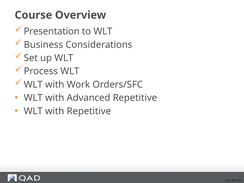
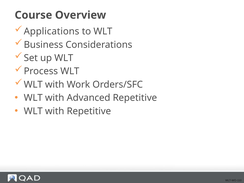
Presentation: Presentation -> Applications
